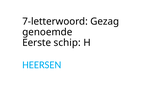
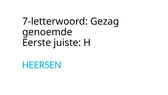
schip: schip -> juiste
